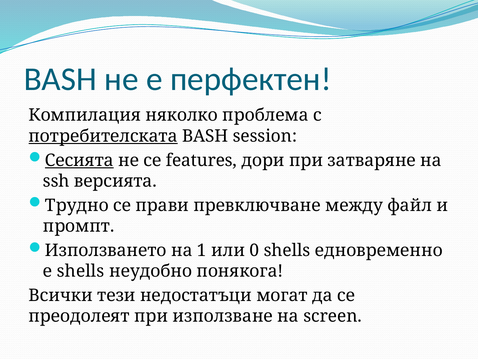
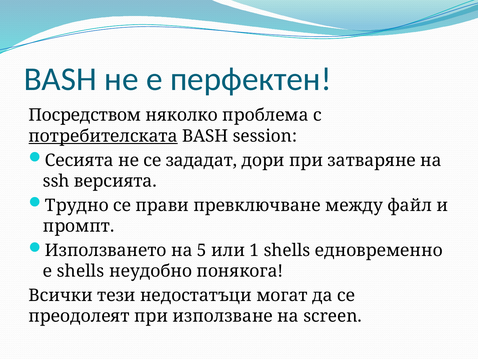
Компилация: Компилация -> Посредством
Сесията underline: present -> none
features: features -> зададат
1: 1 -> 5
0: 0 -> 1
